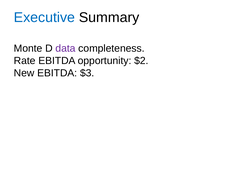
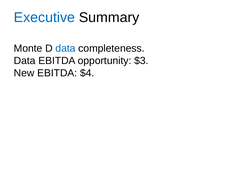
data at (65, 48) colour: purple -> blue
Rate at (25, 61): Rate -> Data
$2: $2 -> $3
$3: $3 -> $4
